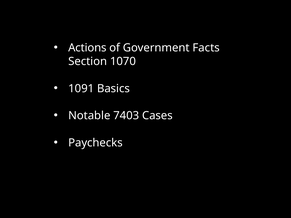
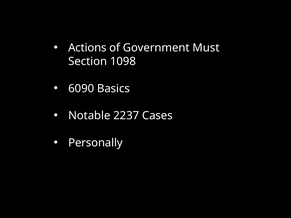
Facts: Facts -> Must
1070: 1070 -> 1098
1091: 1091 -> 6090
7403: 7403 -> 2237
Paychecks: Paychecks -> Personally
